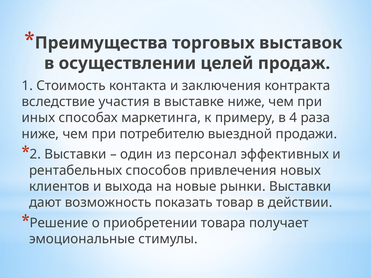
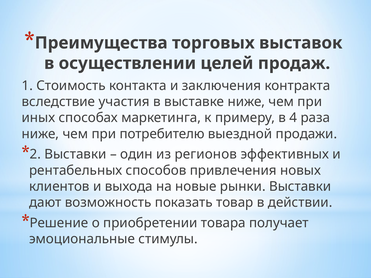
персонал: персонал -> регионов
